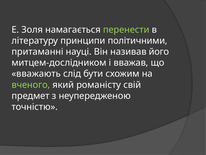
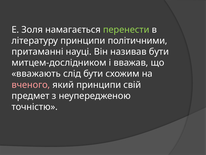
називав його: його -> бути
вченого colour: light green -> pink
який романісту: романісту -> принципи
